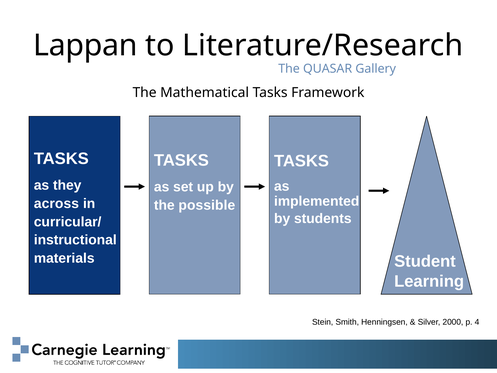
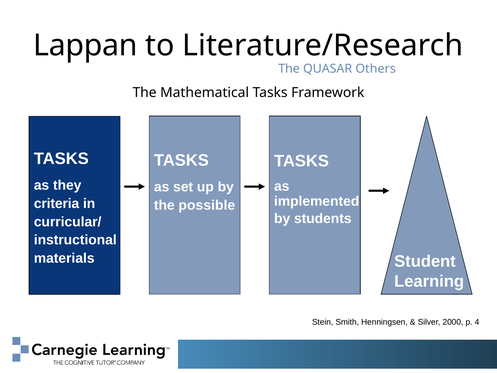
Gallery: Gallery -> Others
across: across -> criteria
